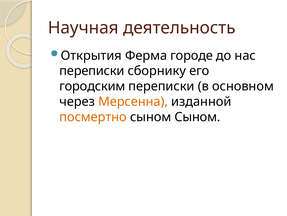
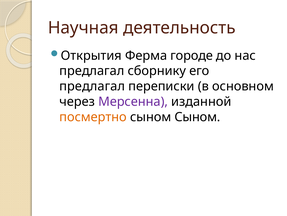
переписки at (92, 71): переписки -> предлагал
городским at (92, 86): городским -> предлагал
Мерсенна colour: orange -> purple
